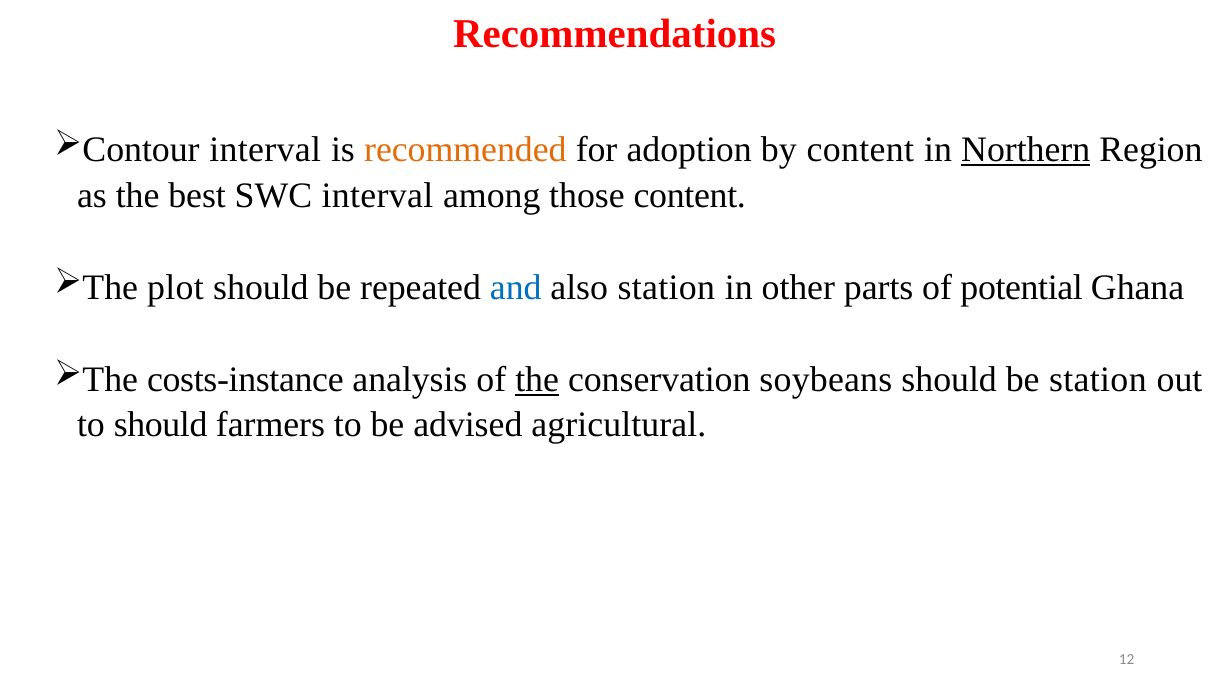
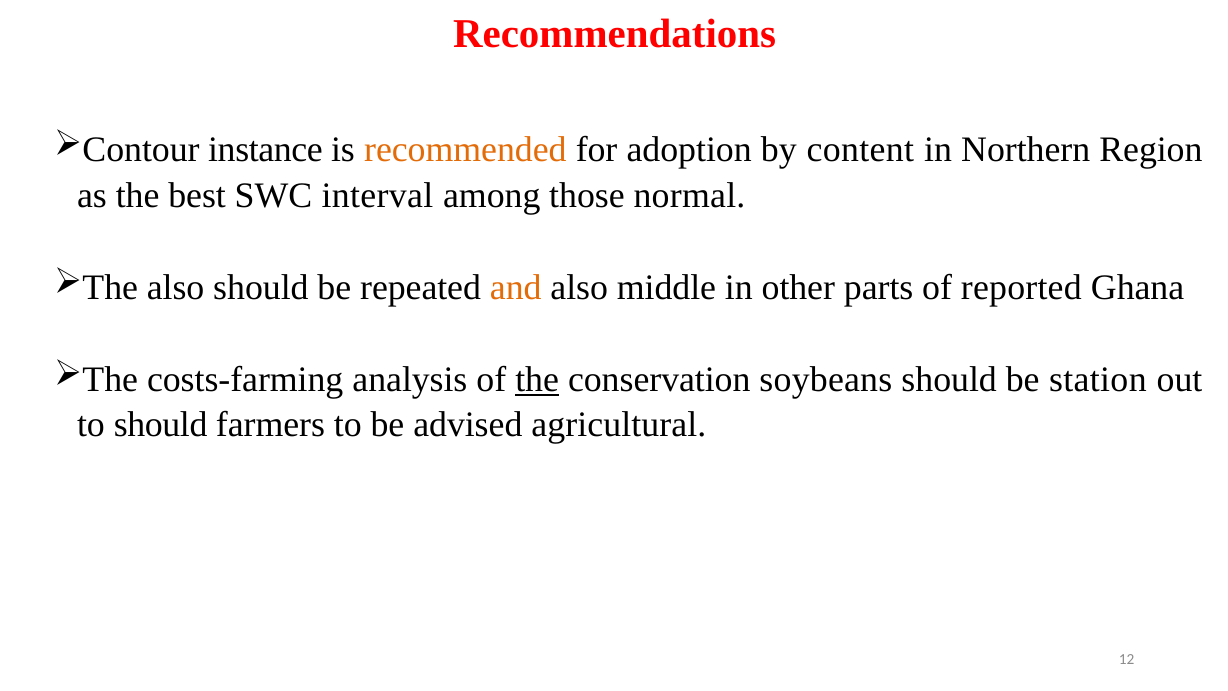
interval at (265, 150): interval -> instance
Northern underline: present -> none
those content: content -> normal
plot at (175, 287): plot -> also
and colour: blue -> orange
also station: station -> middle
potential: potential -> reported
costs-instance: costs-instance -> costs-farming
